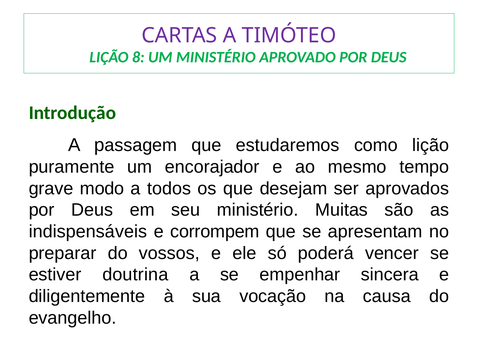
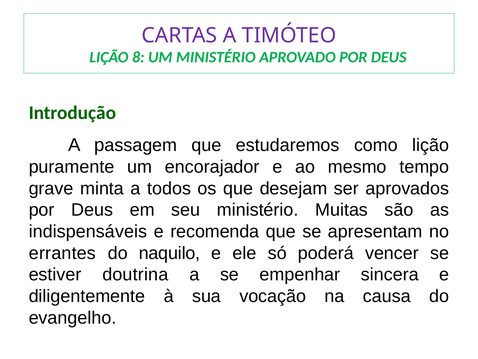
modo: modo -> minta
corrompem: corrompem -> recomenda
preparar: preparar -> errantes
vossos: vossos -> naquilo
